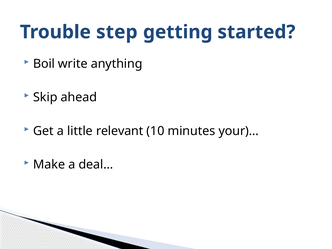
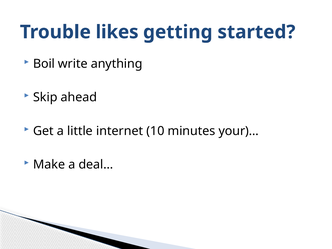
step: step -> likes
relevant: relevant -> internet
